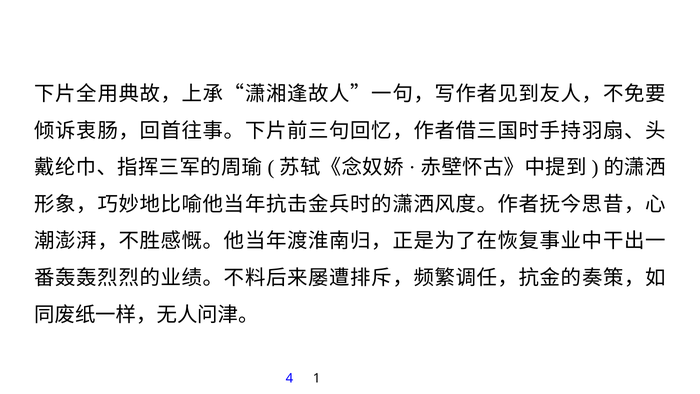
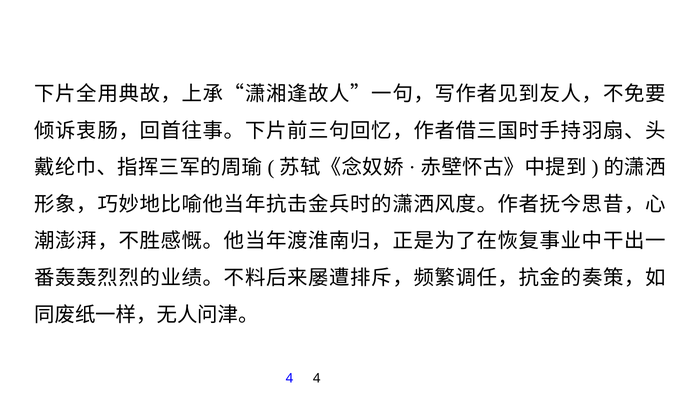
4 1: 1 -> 4
